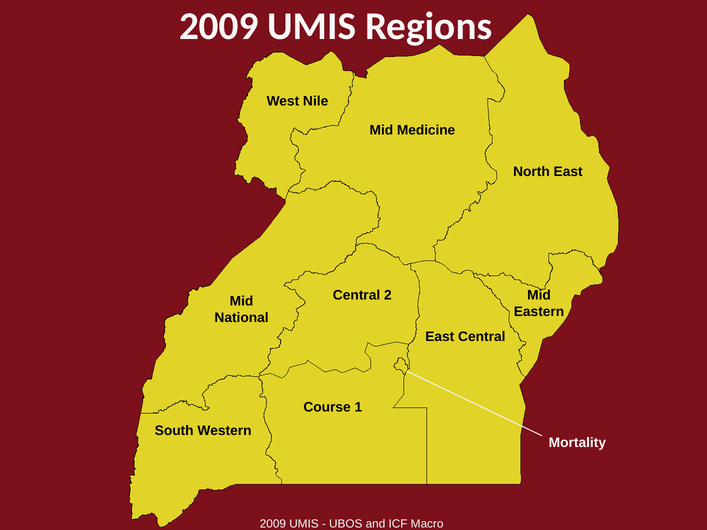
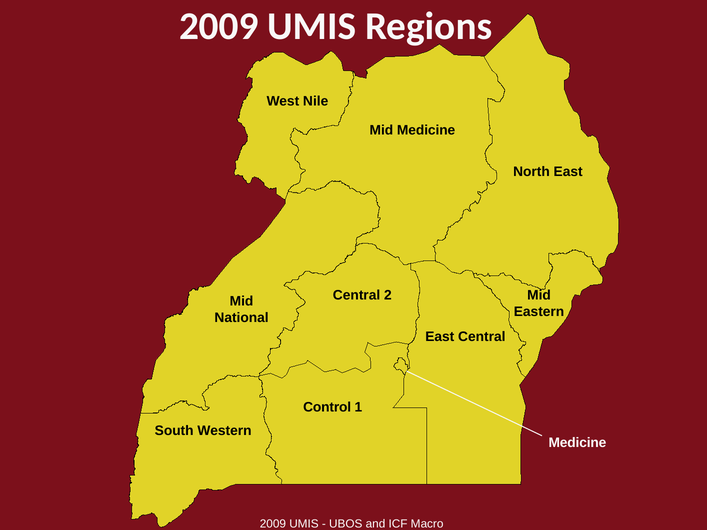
Course: Course -> Control
Mortality at (577, 443): Mortality -> Medicine
